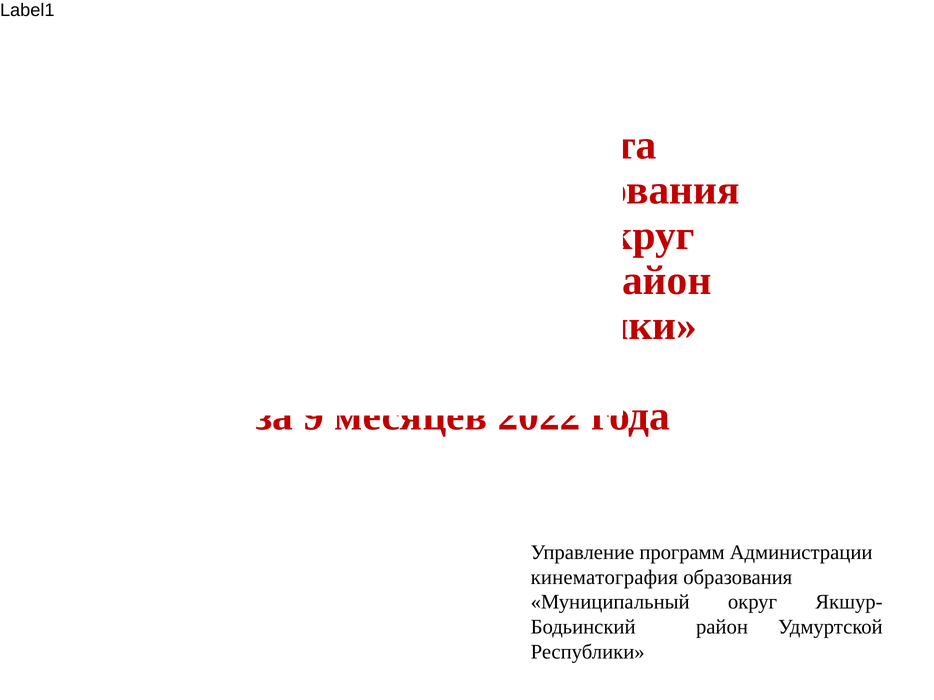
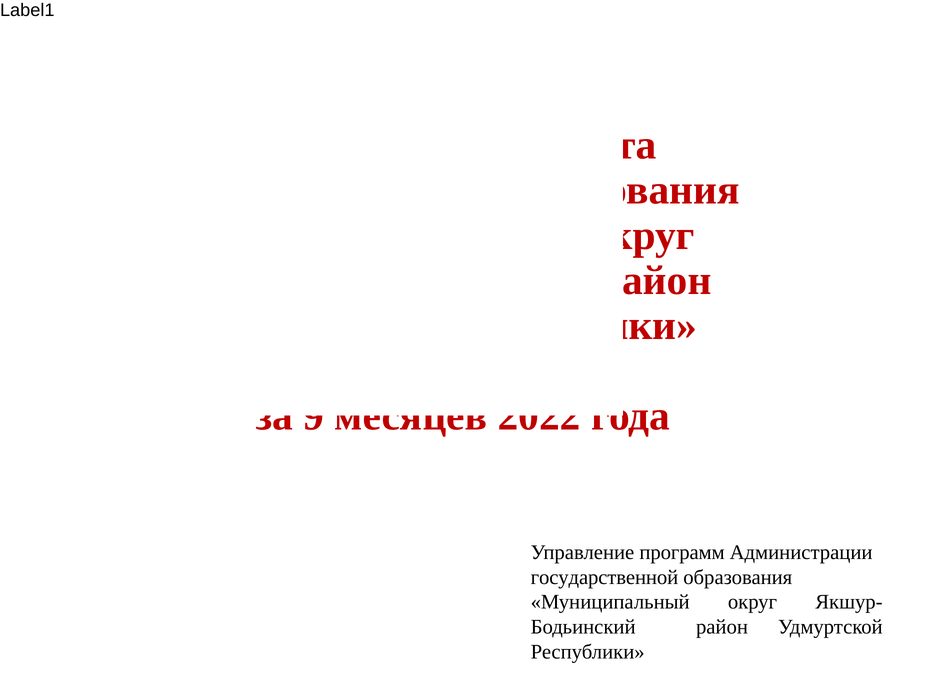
кинематография: кинематография -> государственной
